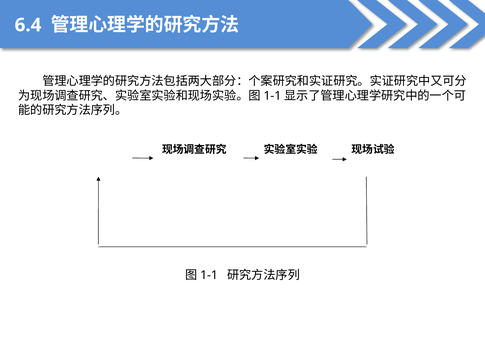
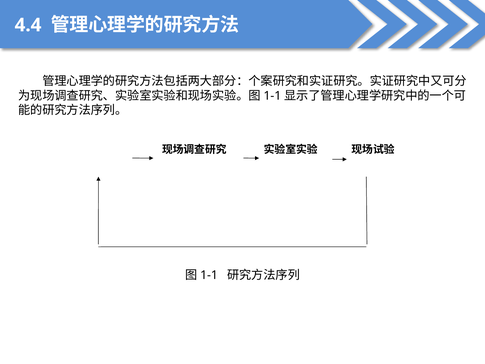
6.4: 6.4 -> 4.4
